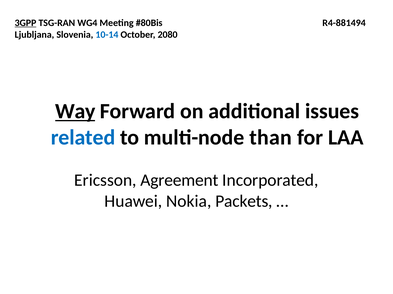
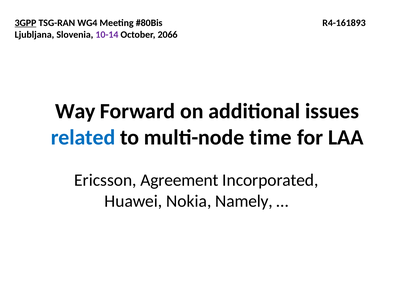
R4-881494: R4-881494 -> R4-161893
10-14 colour: blue -> purple
2080: 2080 -> 2066
Way underline: present -> none
than: than -> time
Packets: Packets -> Namely
